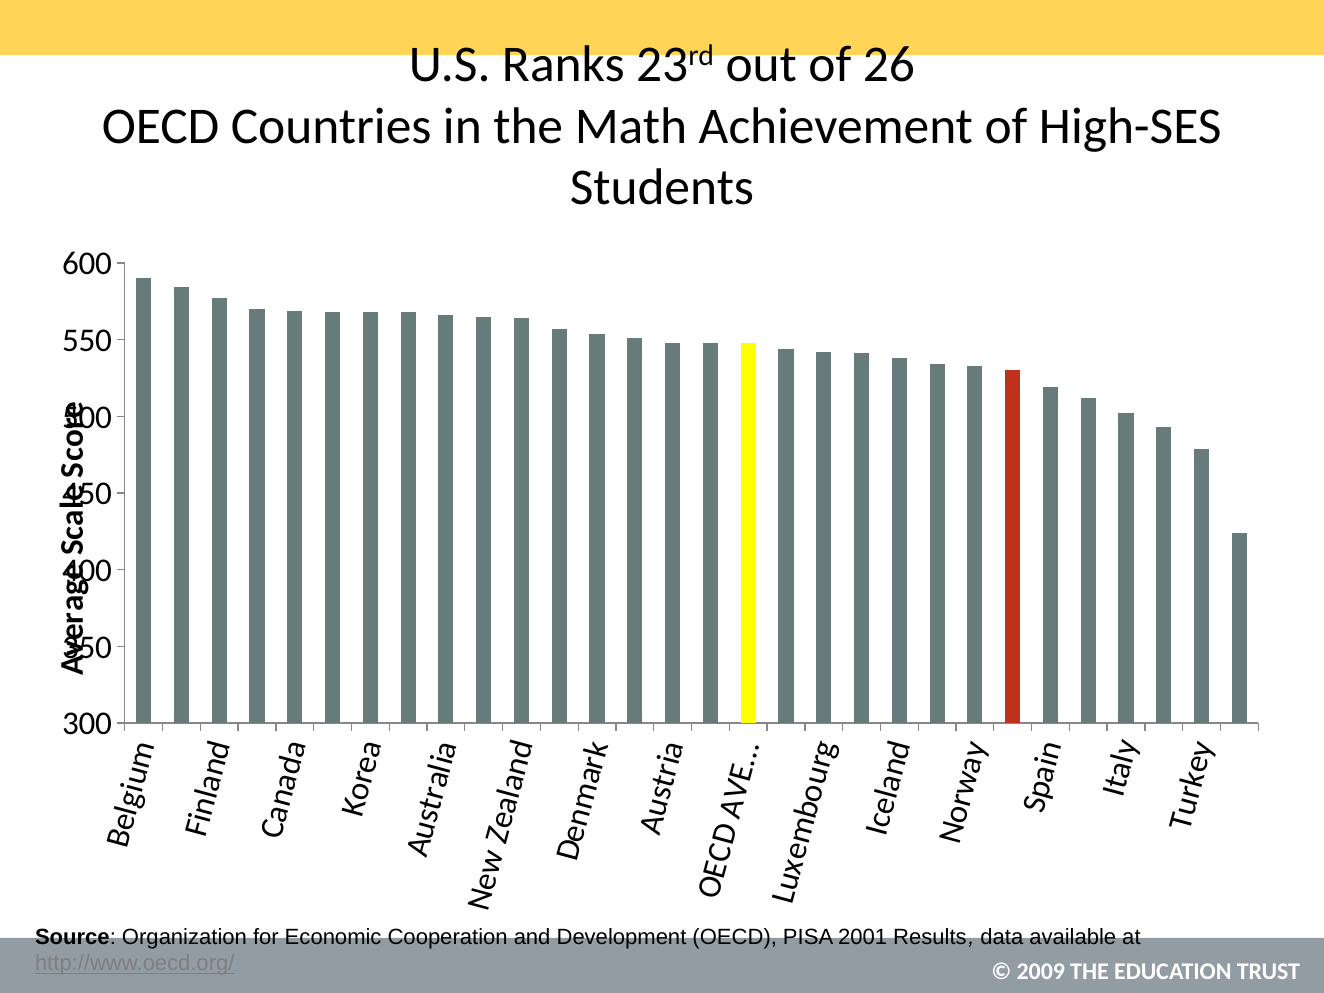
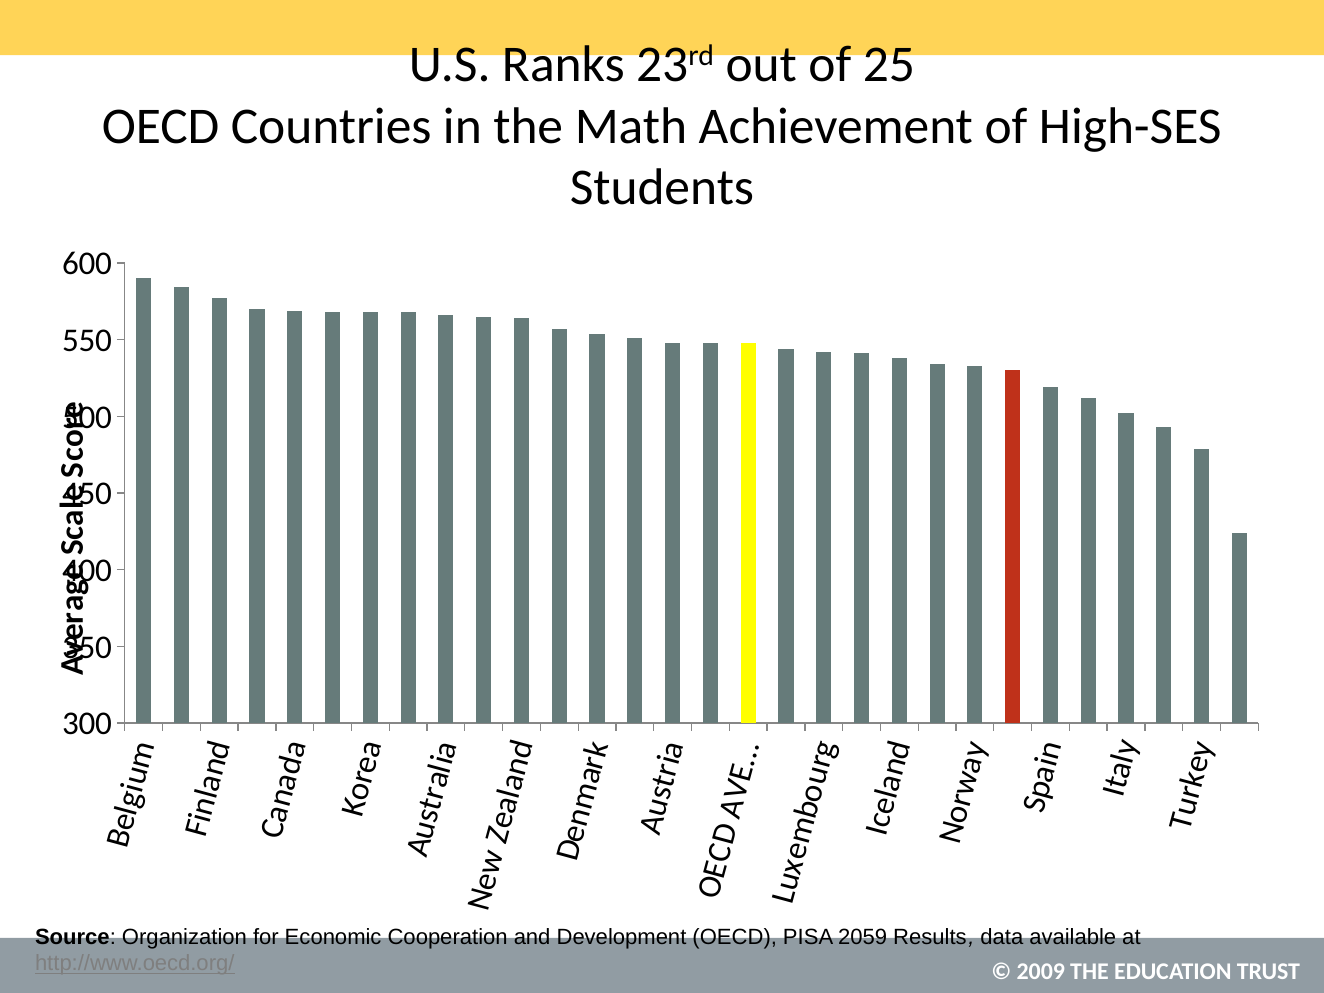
26: 26 -> 25
2001: 2001 -> 2059
